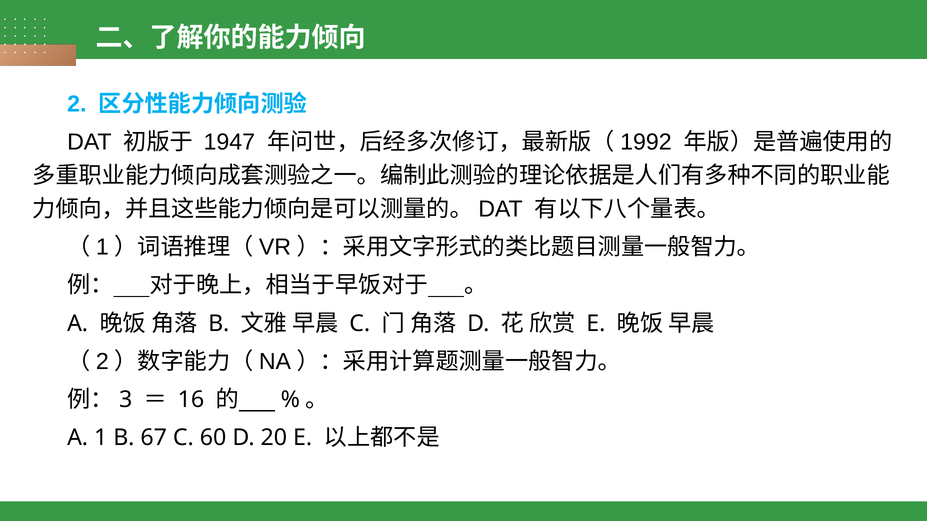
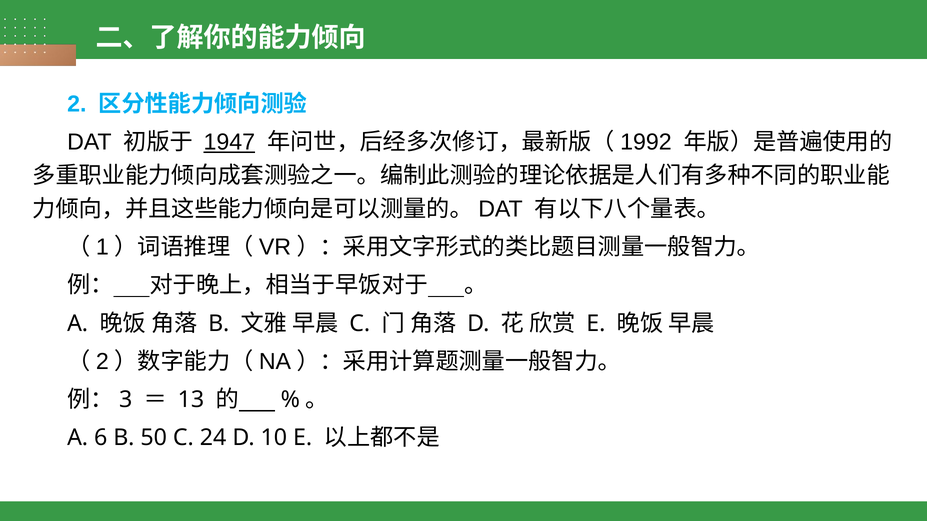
1947 underline: none -> present
16: 16 -> 13
1: 1 -> 6
67: 67 -> 50
60: 60 -> 24
20: 20 -> 10
